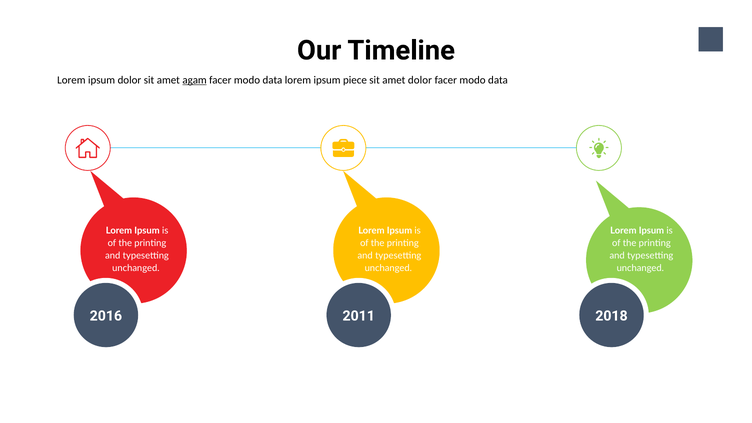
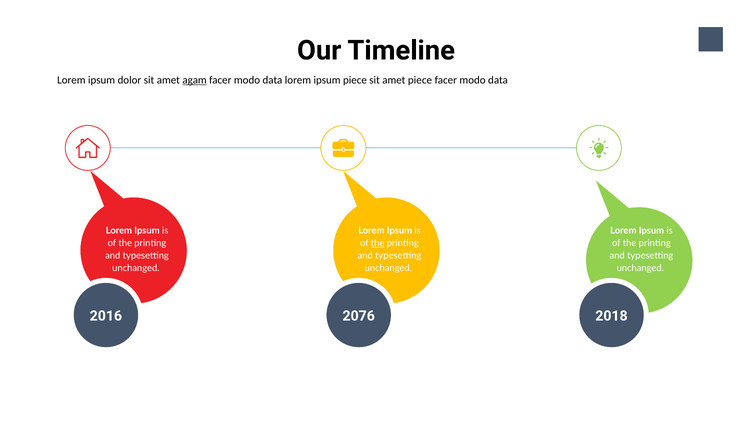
amet dolor: dolor -> piece
the at (378, 243) underline: none -> present
2011: 2011 -> 2076
